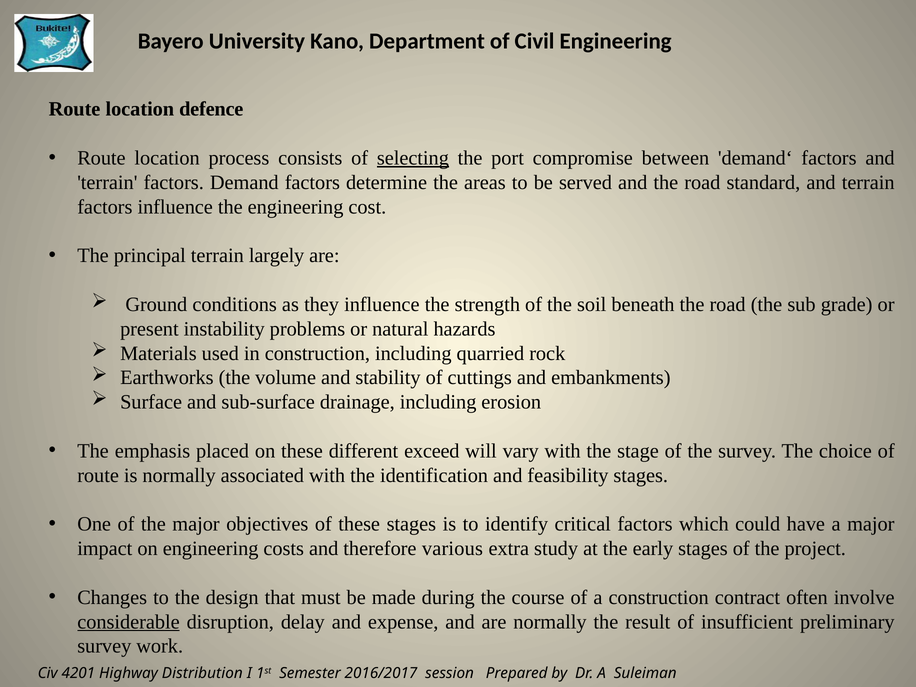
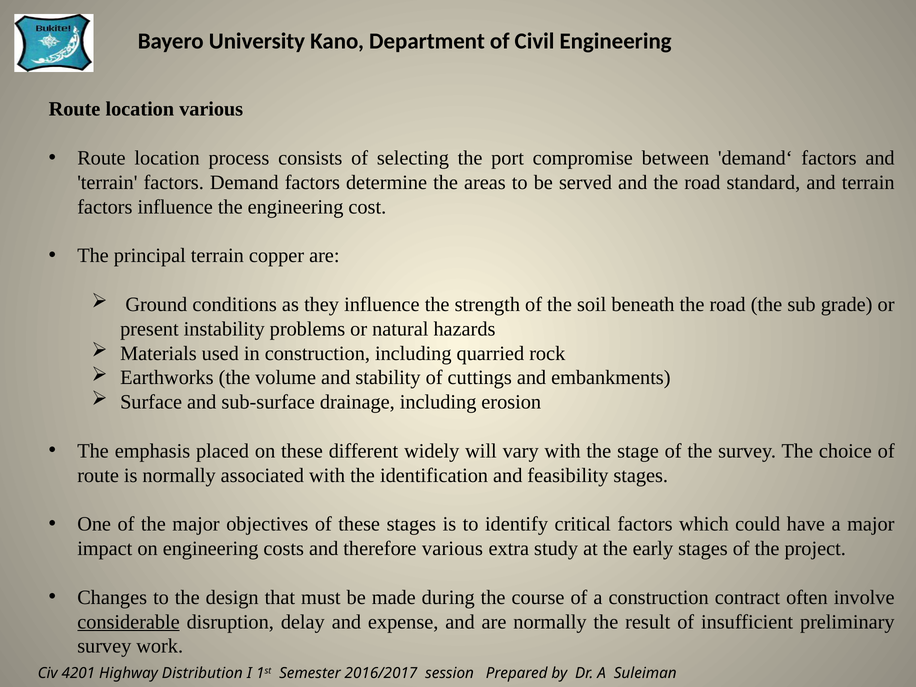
location defence: defence -> various
selecting underline: present -> none
largely: largely -> copper
exceed: exceed -> widely
